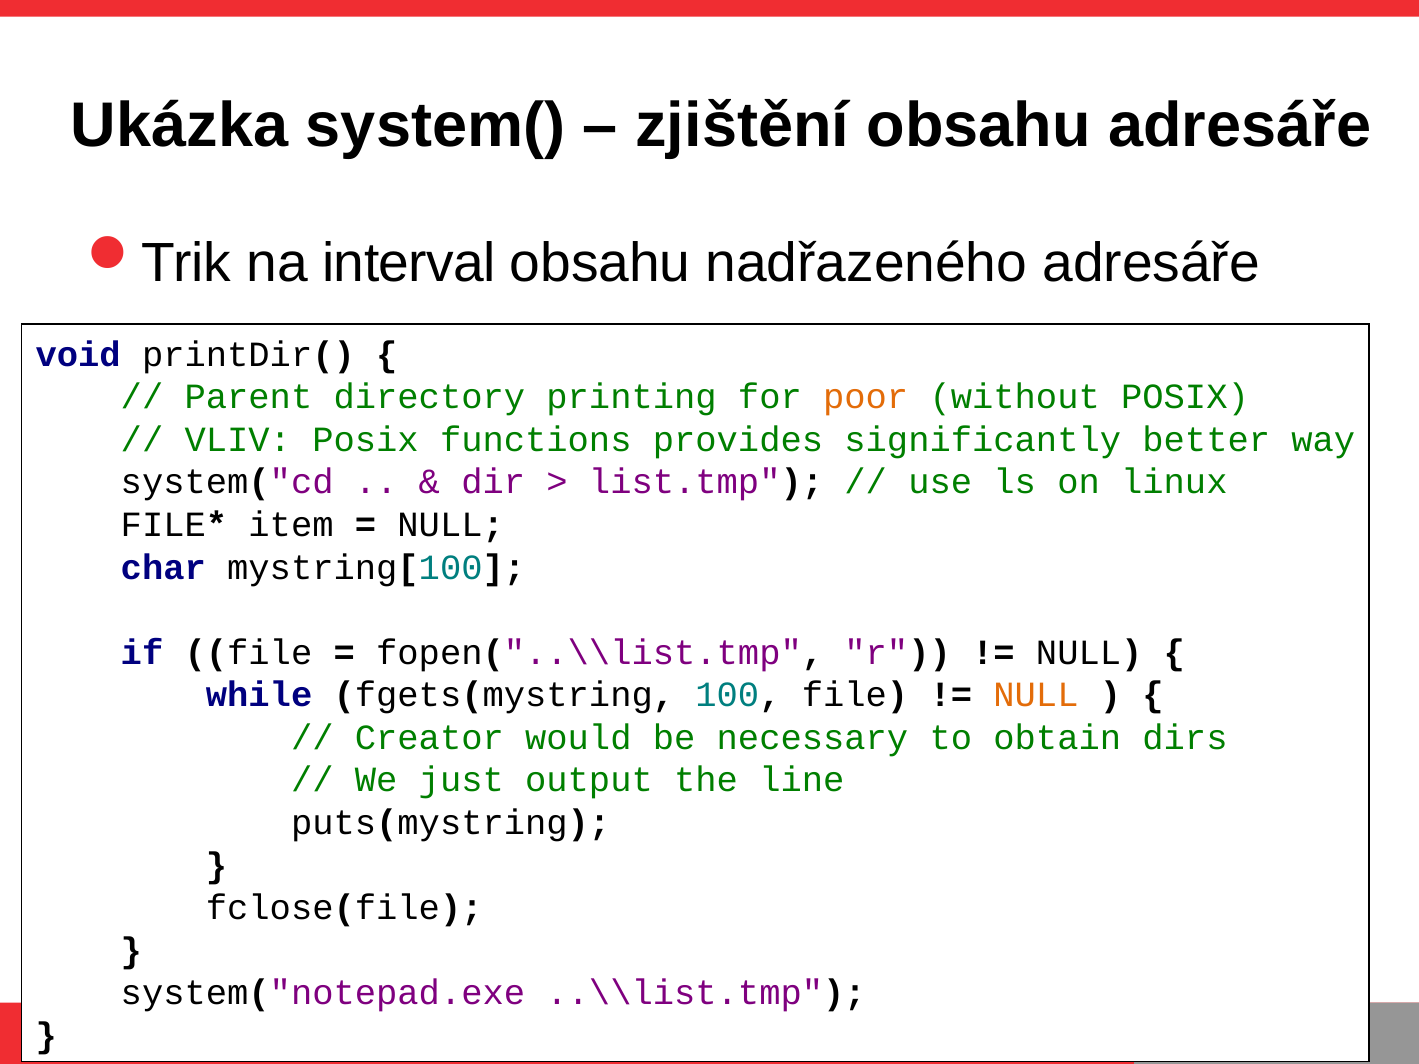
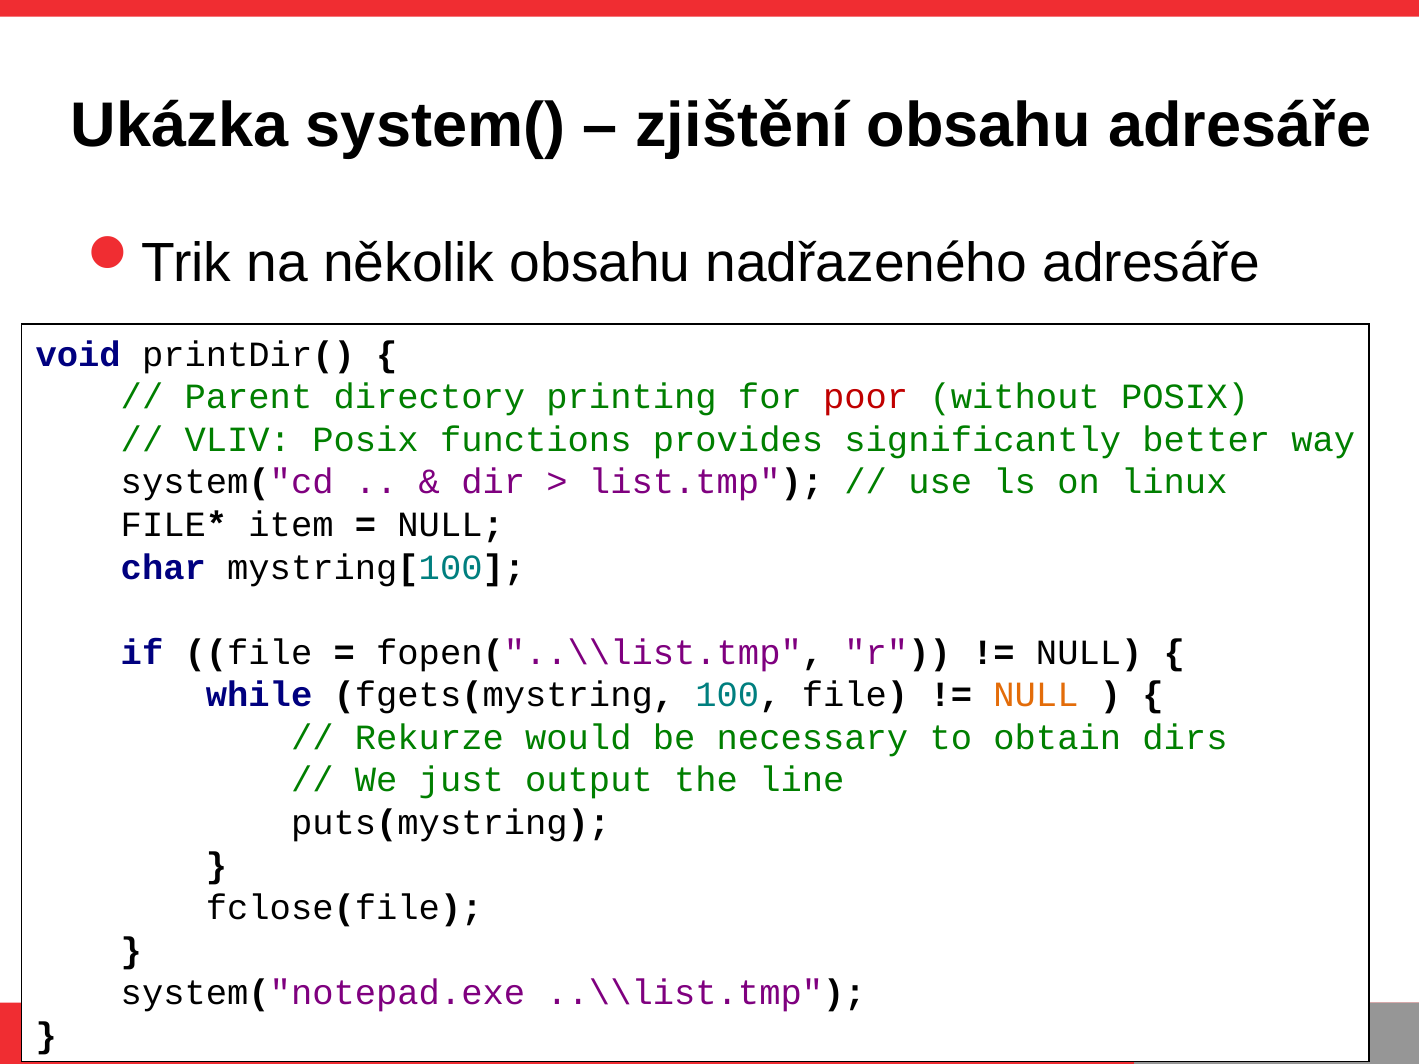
interval: interval -> několik
poor colour: orange -> red
Creator: Creator -> Rekurze
